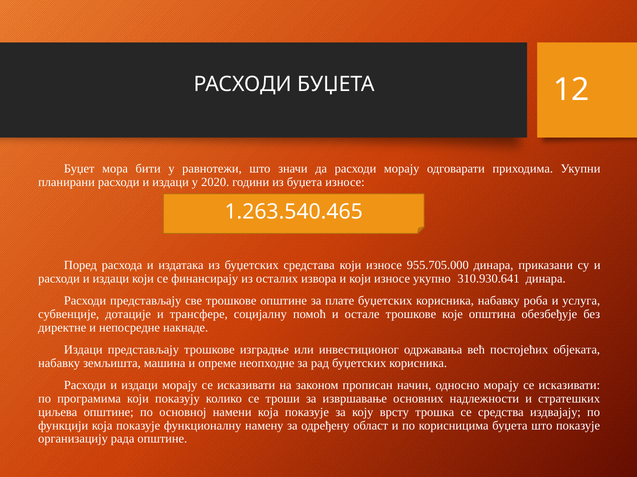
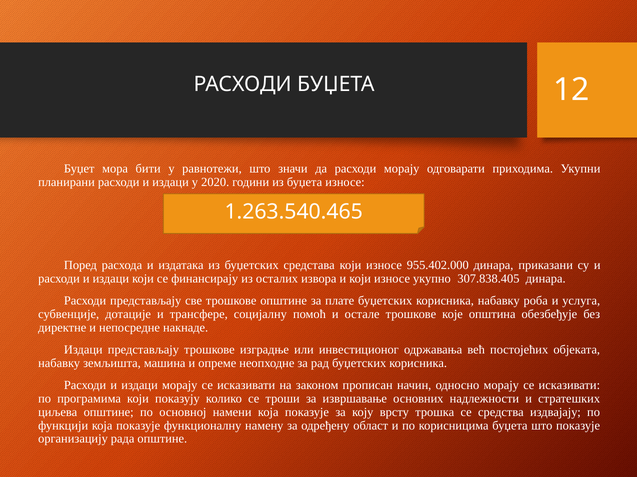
955.705.000: 955.705.000 -> 955.402.000
310.930.641: 310.930.641 -> 307.838.405
